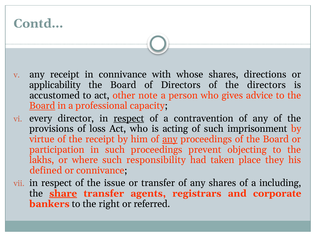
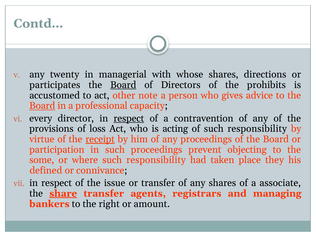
any receipt: receipt -> twenty
in connivance: connivance -> managerial
applicability: applicability -> participates
Board at (123, 85) underline: none -> present
the directors: directors -> prohibits
of such imprisonment: imprisonment -> responsibility
receipt at (100, 139) underline: none -> present
any at (170, 139) underline: present -> none
lakhs: lakhs -> some
including: including -> associate
corporate: corporate -> managing
referred: referred -> amount
